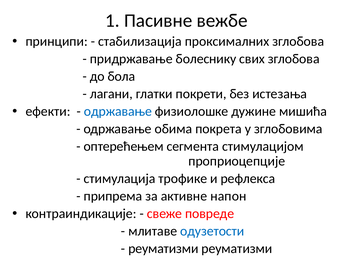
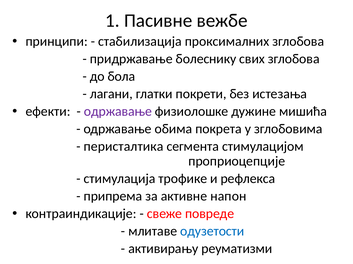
одржавање at (118, 112) colour: blue -> purple
оптерећењем: оптерећењем -> перисталтика
реуматизми at (163, 249): реуматизми -> активирању
